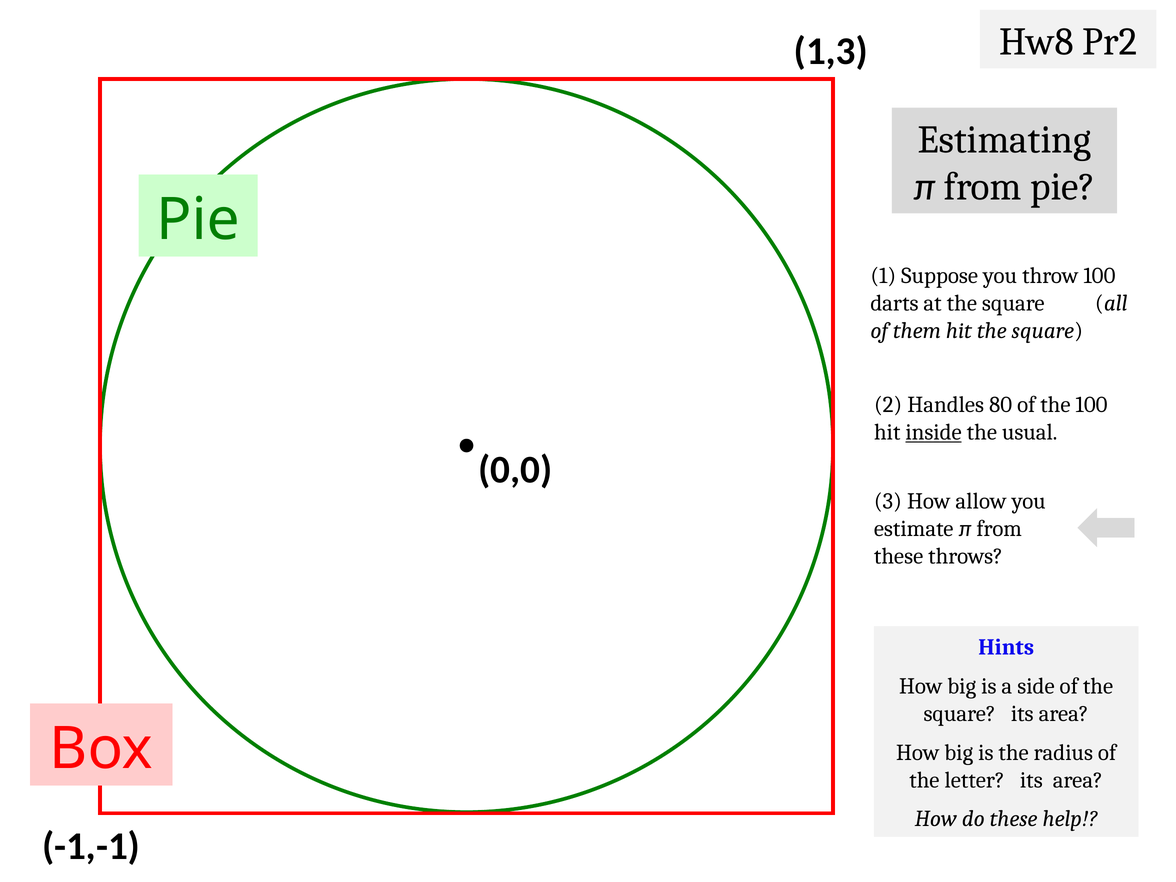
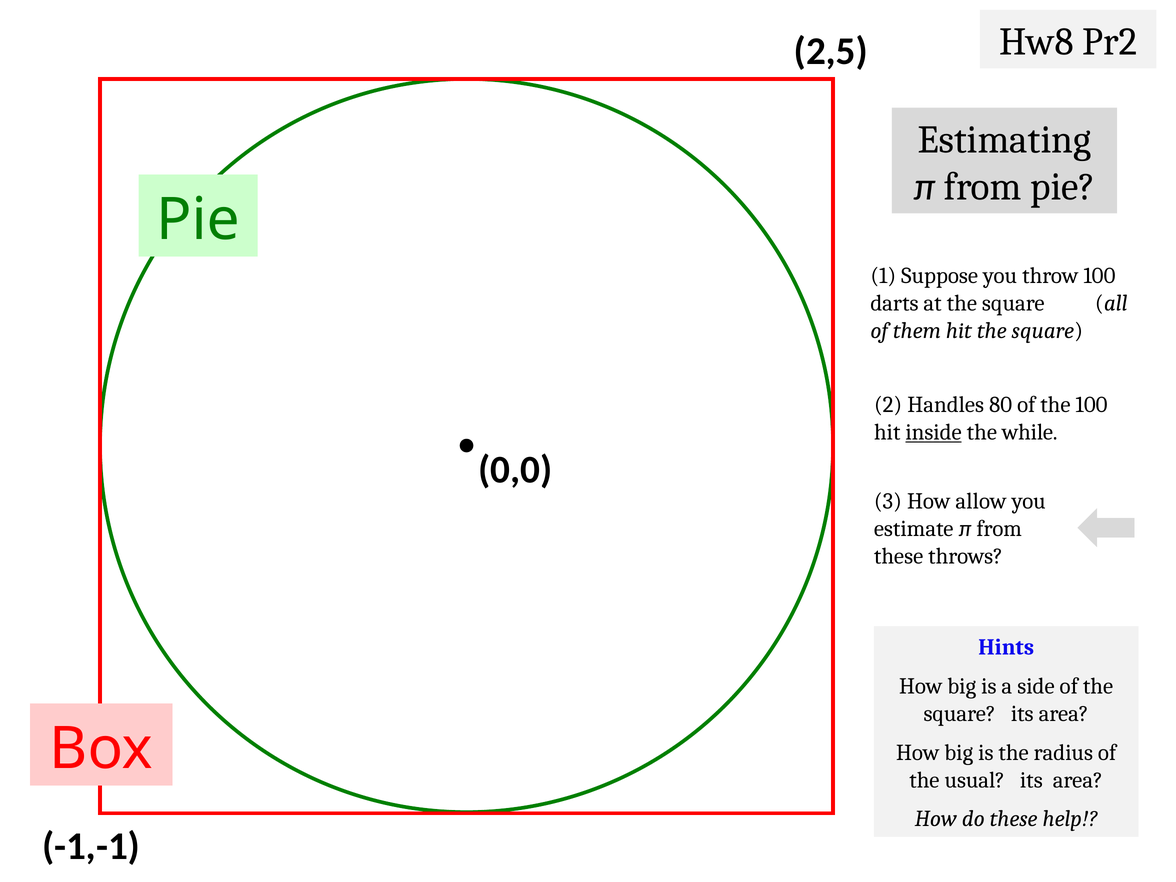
1,3: 1,3 -> 2,5
usual: usual -> while
letter: letter -> usual
